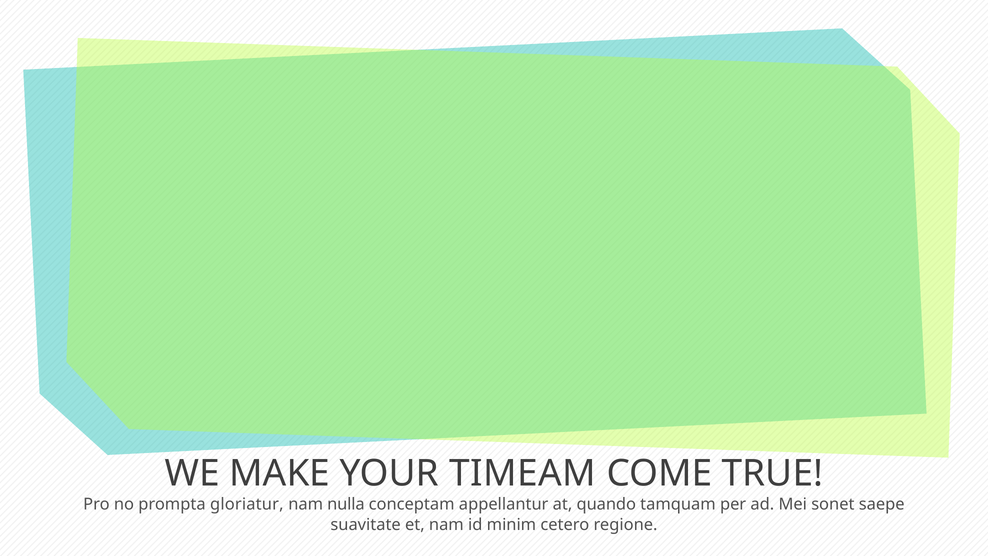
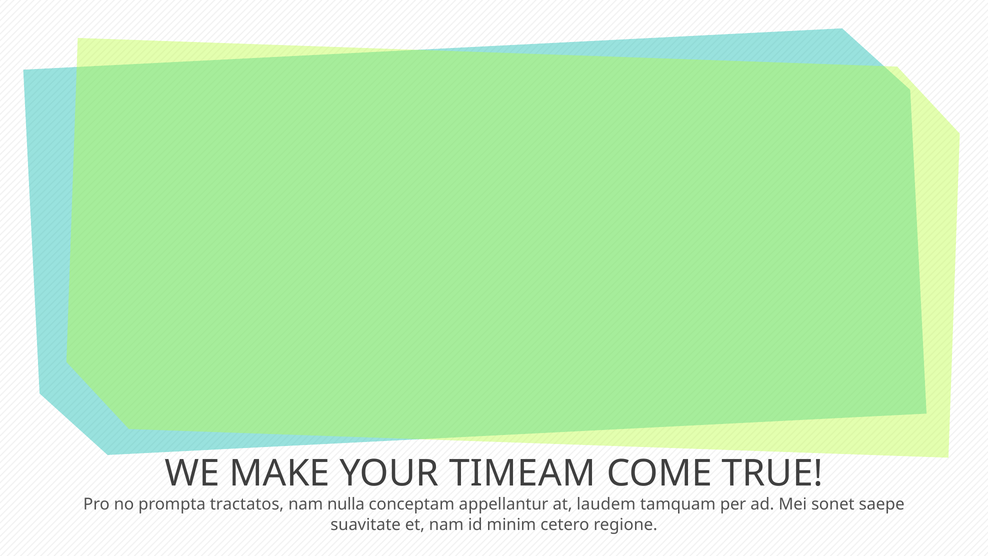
gloriatur: gloriatur -> tractatos
quando: quando -> laudem
